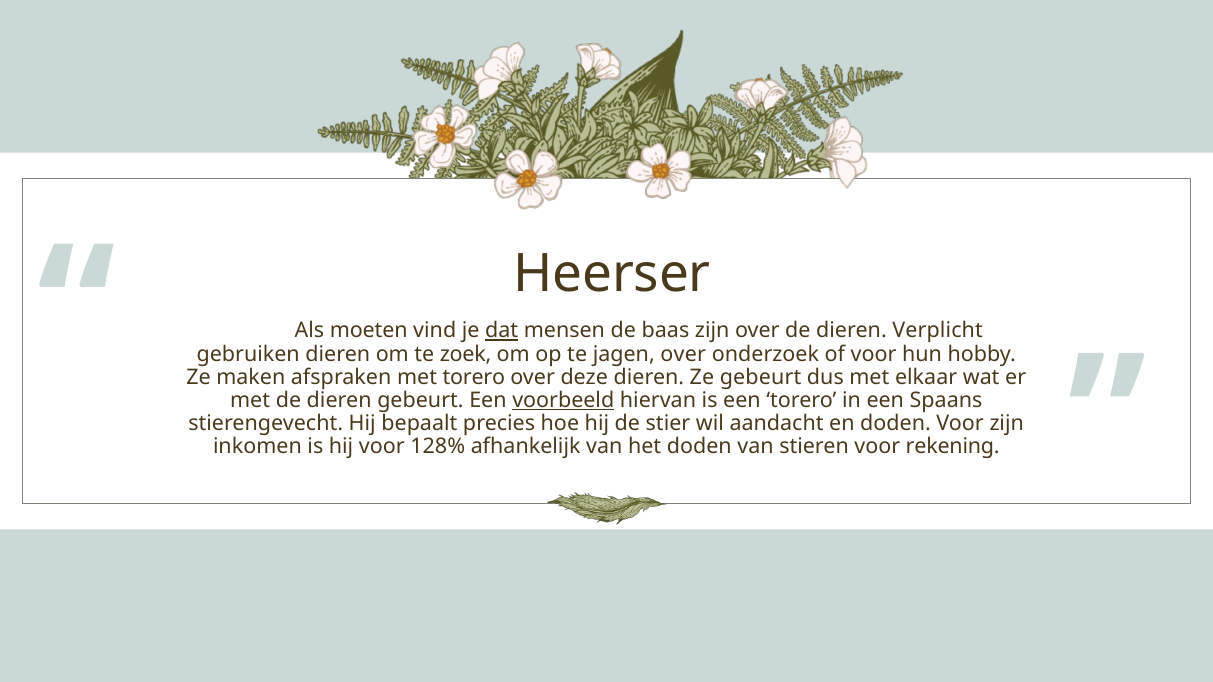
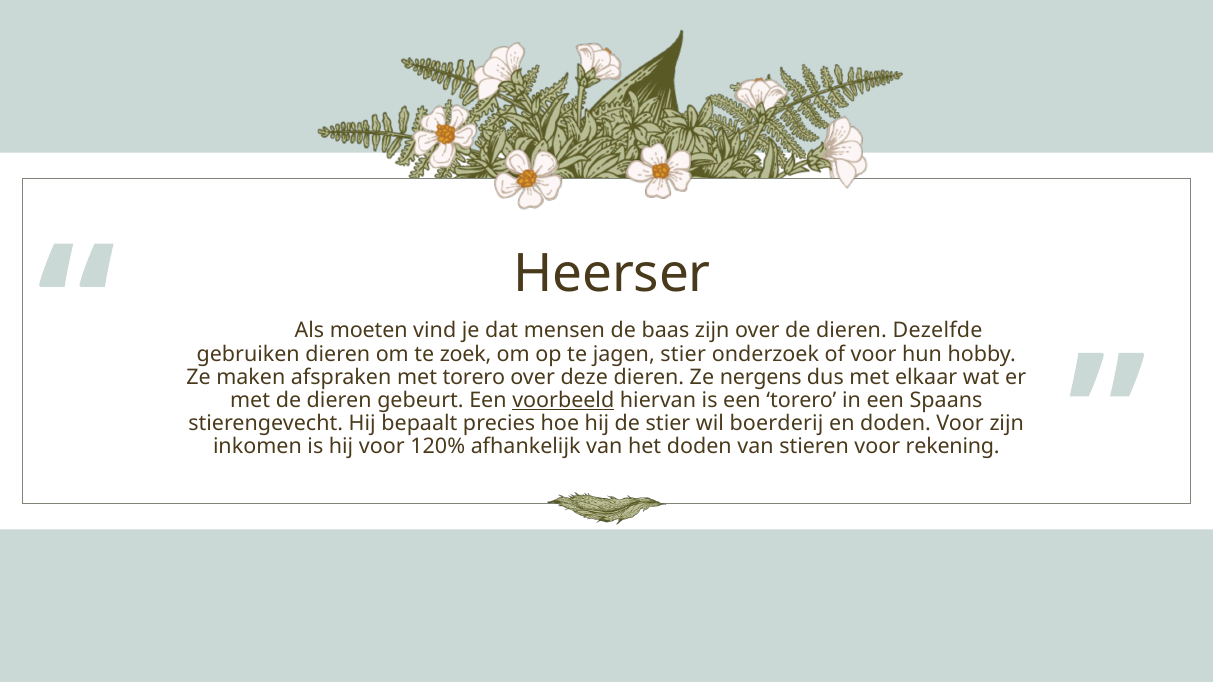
dat underline: present -> none
Verplicht: Verplicht -> Dezelfde
jagen over: over -> stier
Ze gebeurt: gebeurt -> nergens
aandacht: aandacht -> boerderij
128%: 128% -> 120%
